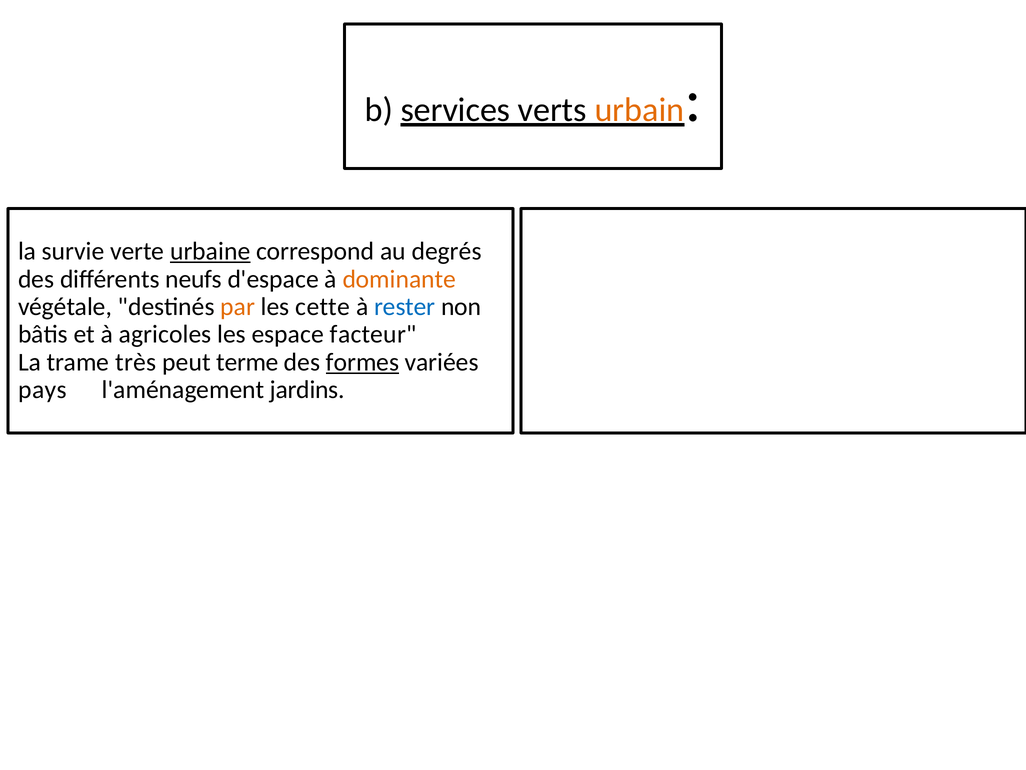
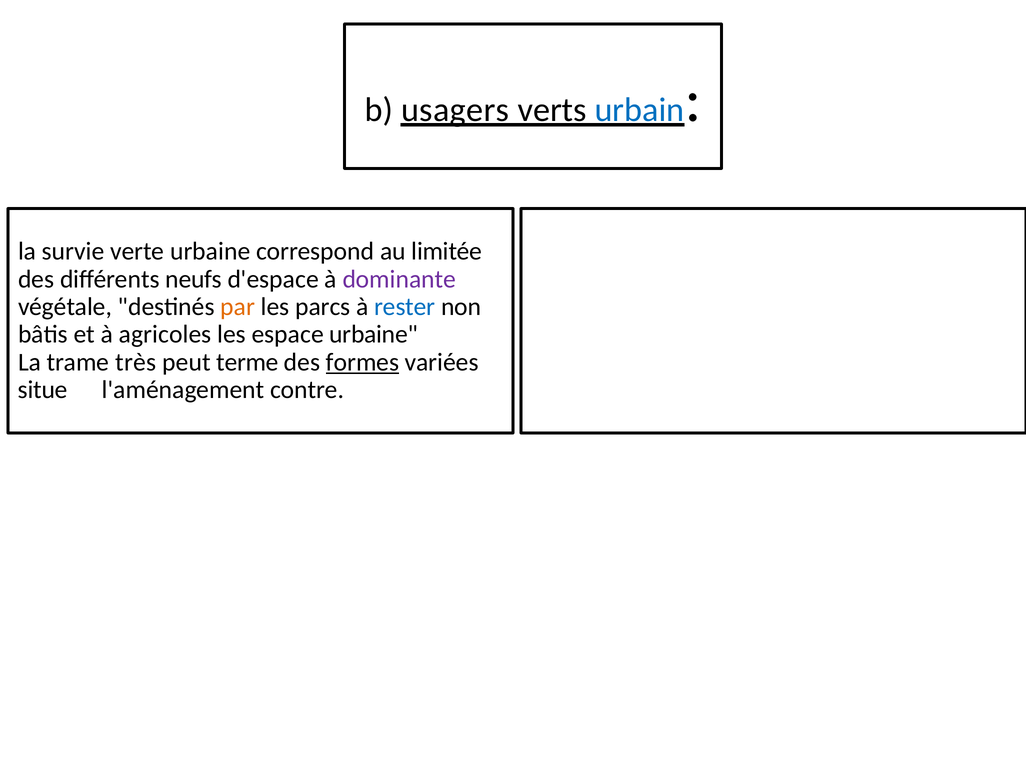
services: services -> usagers
urbain colour: orange -> blue
urbaine at (210, 251) underline: present -> none
degrés: degrés -> limitée
dominante colour: orange -> purple
cette: cette -> parcs
espace facteur: facteur -> urbaine
pays: pays -> situe
jardins: jardins -> contre
